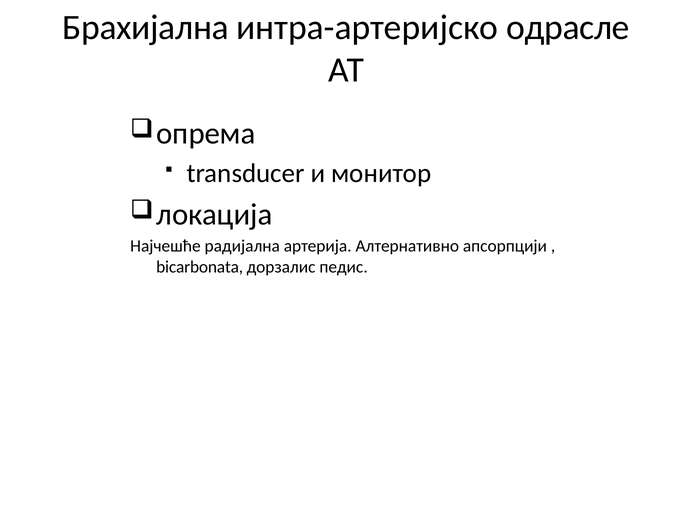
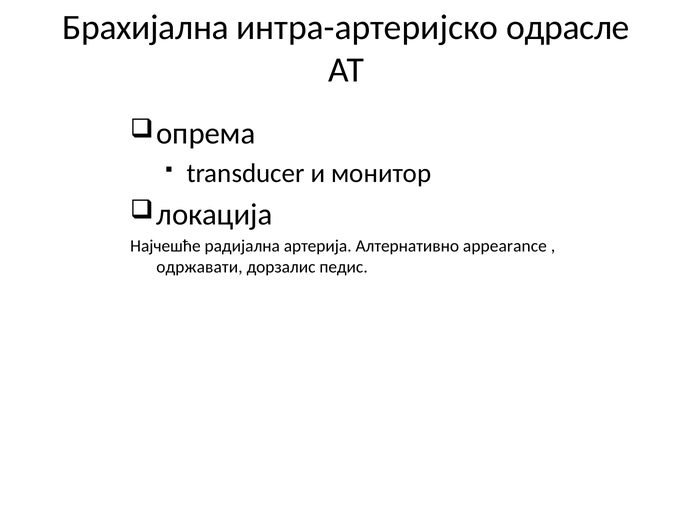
апсорпцији: апсорпцији -> appearance
bicarbonatа: bicarbonatа -> одржавати
